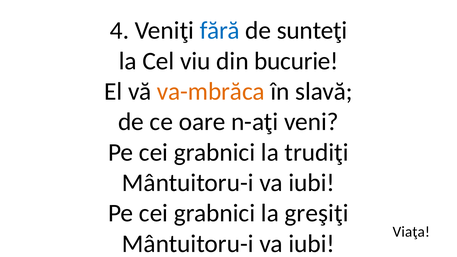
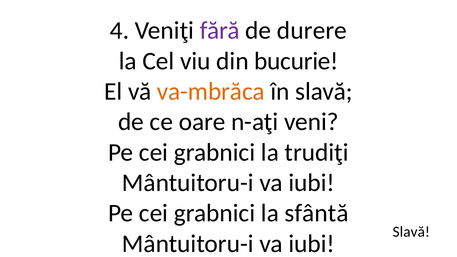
fără colour: blue -> purple
sunteţi: sunteţi -> durere
greşiţi: greşiţi -> sfântă
Viaţa at (411, 232): Viaţa -> Slavă
